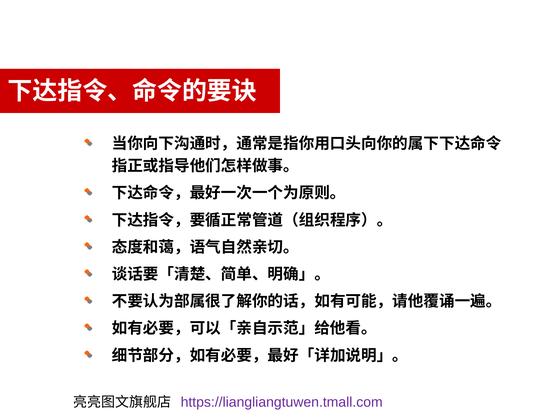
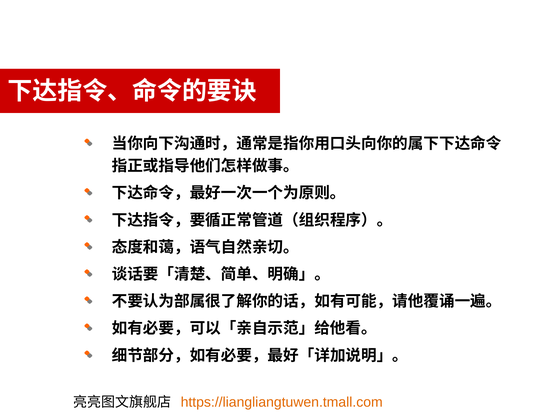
https://liangliangtuwen.tmall.com colour: purple -> orange
